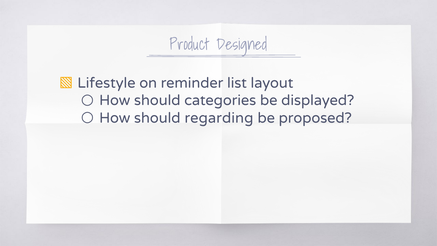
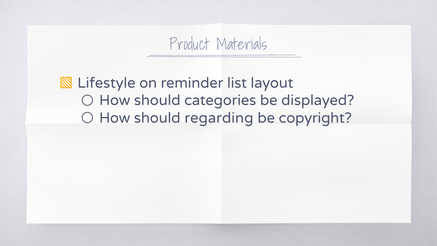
Designed: Designed -> Materials
proposed: proposed -> copyright
